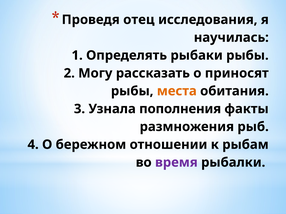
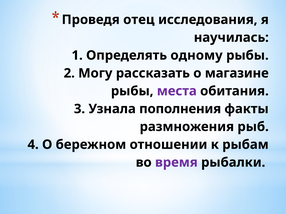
рыбаки: рыбаки -> одному
приносят: приносят -> магазине
места colour: orange -> purple
